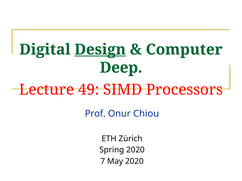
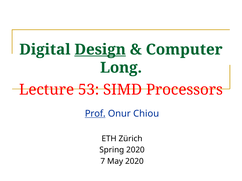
Deep: Deep -> Long
49: 49 -> 53
Prof underline: none -> present
